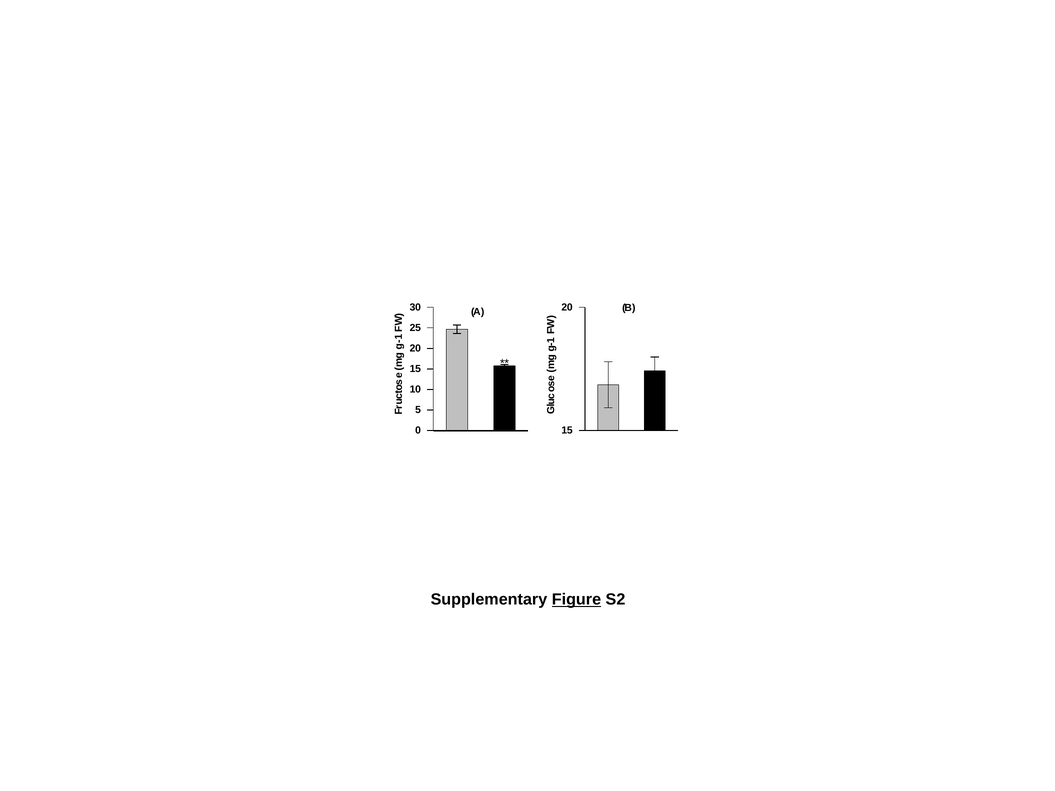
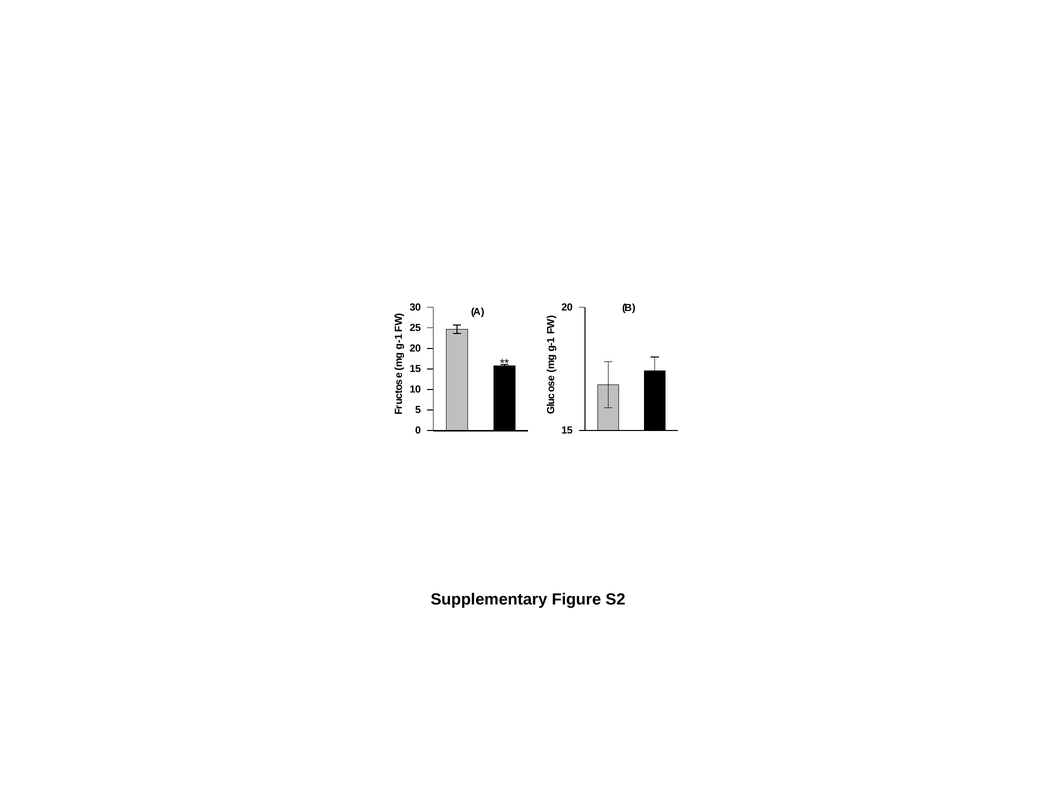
Figure underline: present -> none
